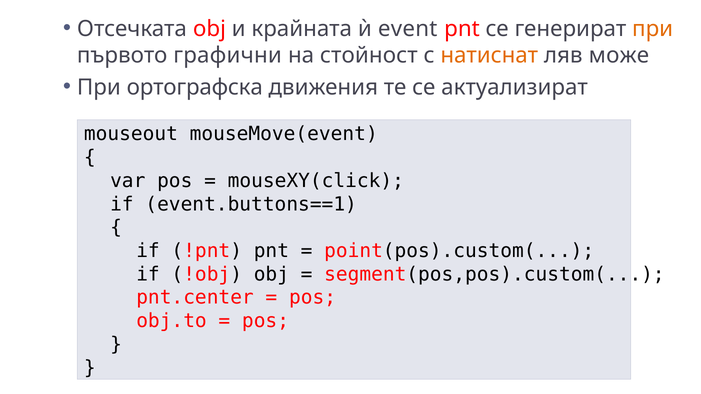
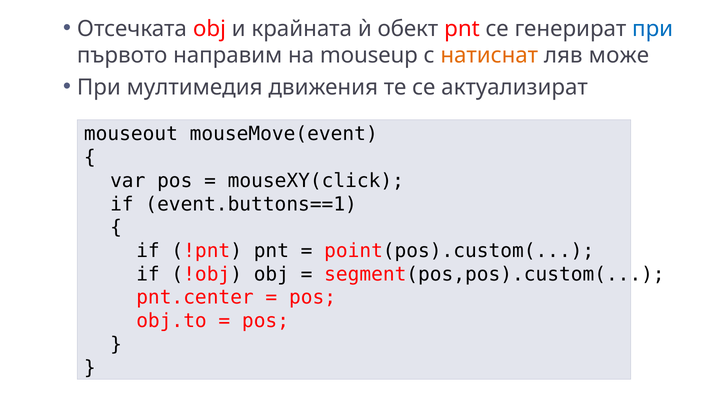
event: event -> обект
при at (653, 29) colour: orange -> blue
графични: графични -> направим
стойност: стойност -> mouseup
ортографска: ортографска -> мултимедия
